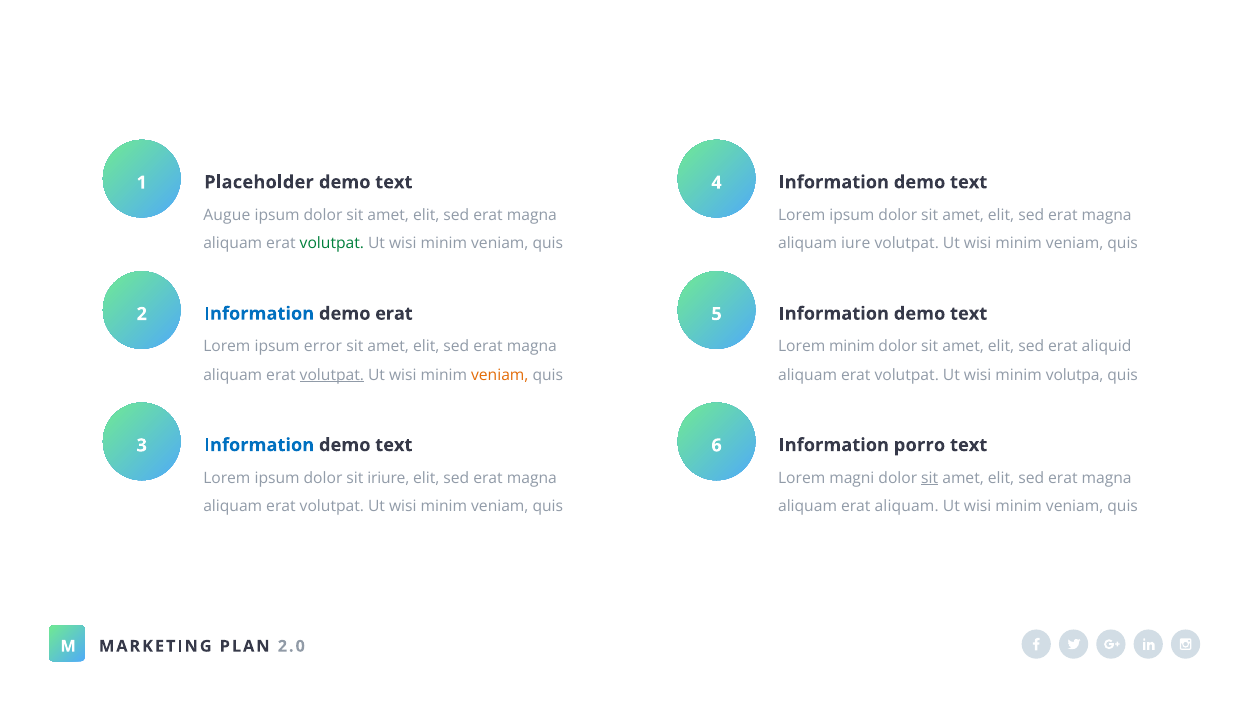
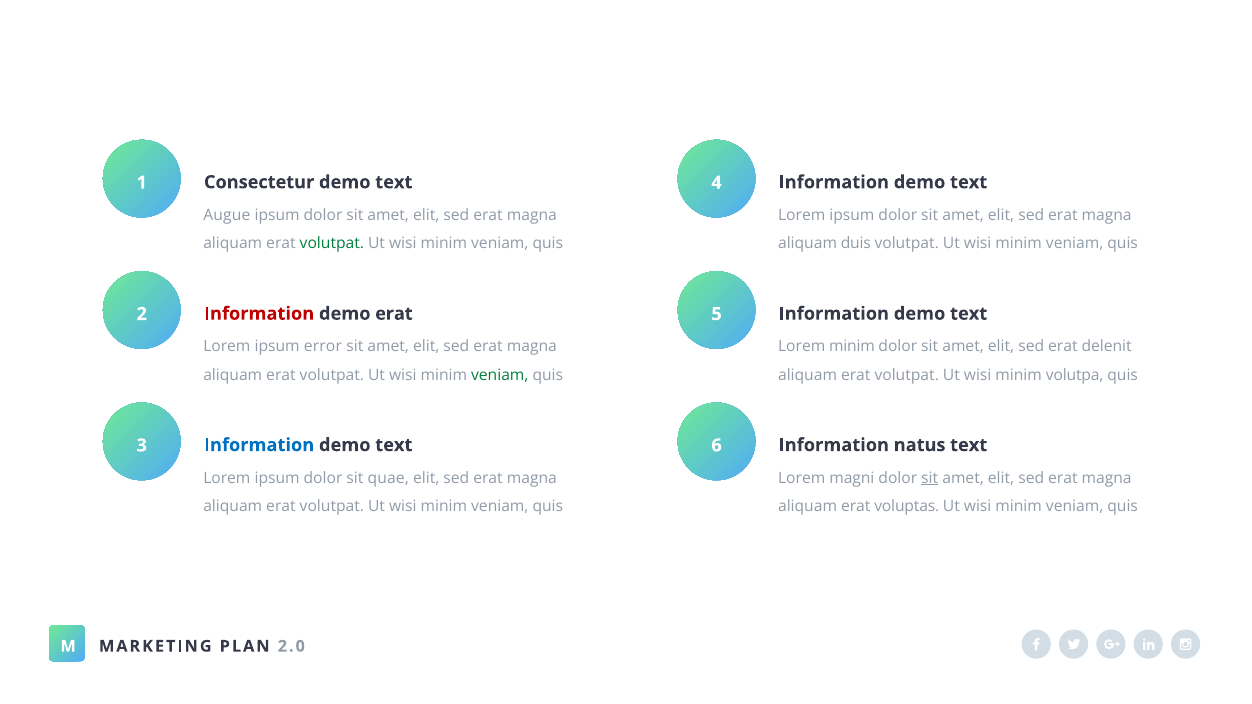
Placeholder: Placeholder -> Consectetur
iure: iure -> duis
Information at (259, 314) colour: blue -> red
aliquid: aliquid -> delenit
volutpat at (332, 375) underline: present -> none
veniam at (500, 375) colour: orange -> green
porro: porro -> natus
iriure: iriure -> quae
erat aliquam: aliquam -> voluptas
